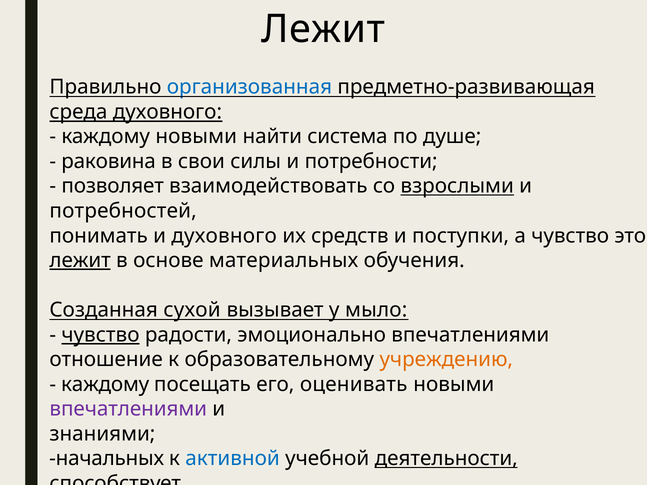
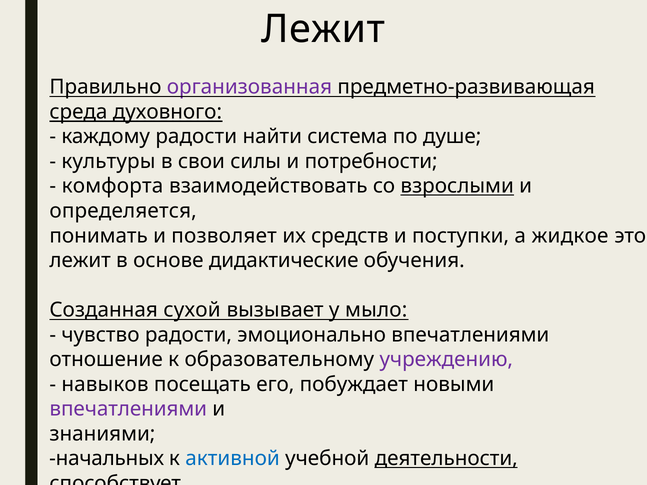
организованная colour: blue -> purple
каждому новыми: новыми -> радости
раковина: раковина -> культуры
позволяет: позволяет -> комфорта
потребностей: потребностей -> определяется
и духовного: духовного -> позволяет
а чувство: чувство -> жидкое
лежит at (80, 261) underline: present -> none
материальных: материальных -> дидактические
чувство at (100, 335) underline: present -> none
учреждению colour: orange -> purple
каждому at (105, 385): каждому -> навыков
оценивать: оценивать -> побуждает
